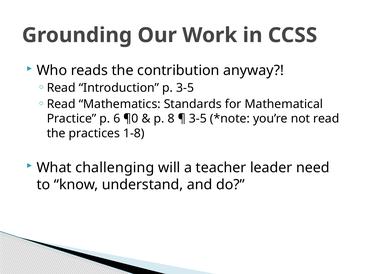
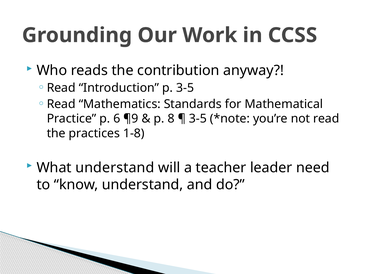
¶0: ¶0 -> ¶9
What challenging: challenging -> understand
